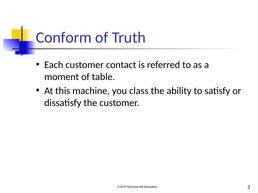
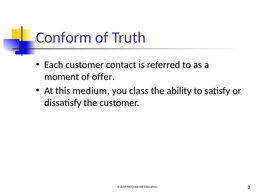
table: table -> offer
machine: machine -> medium
